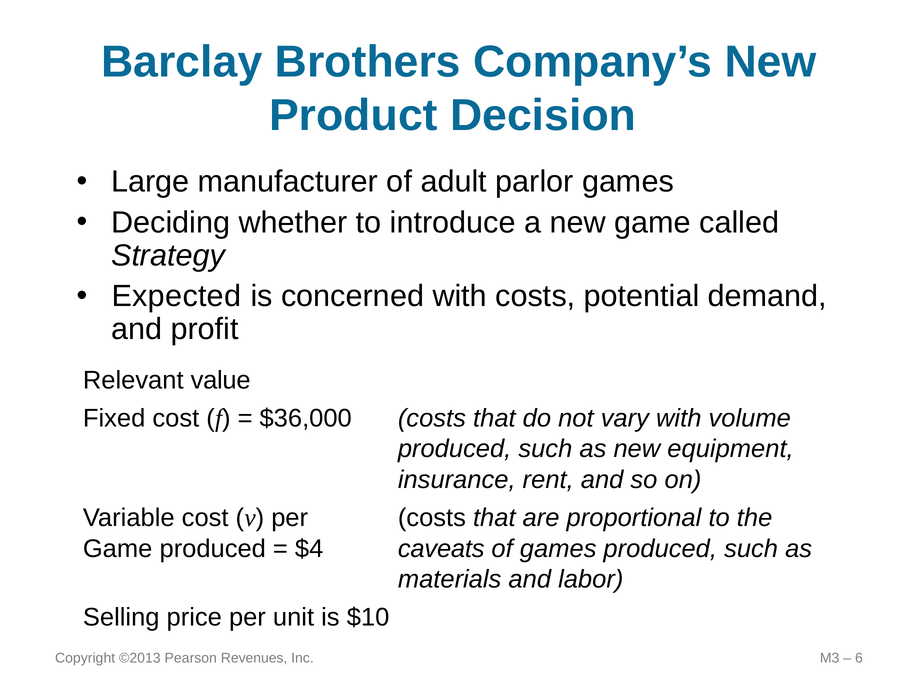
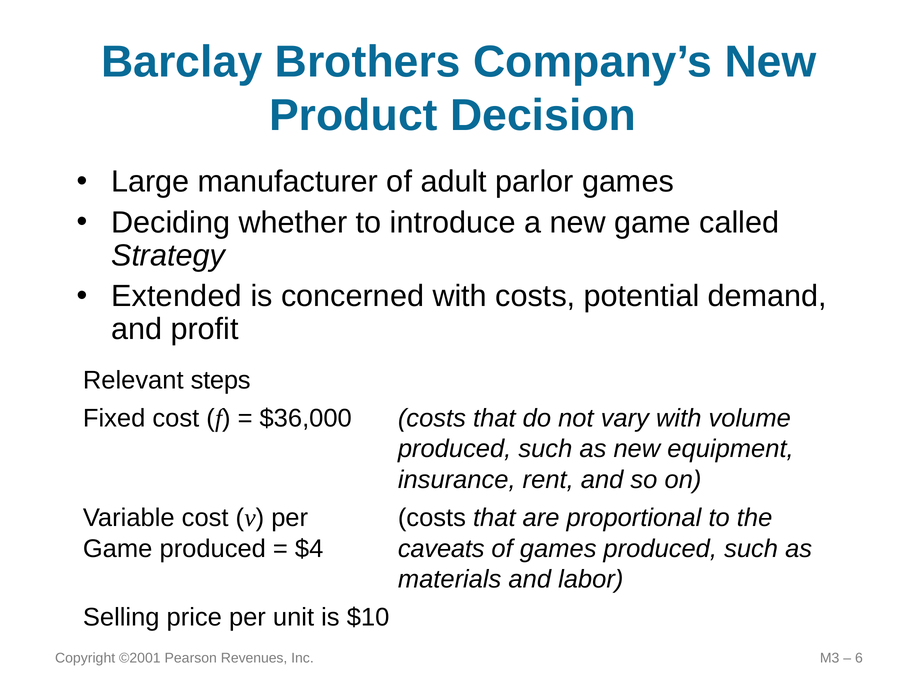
Expected: Expected -> Extended
value: value -> steps
©2013: ©2013 -> ©2001
